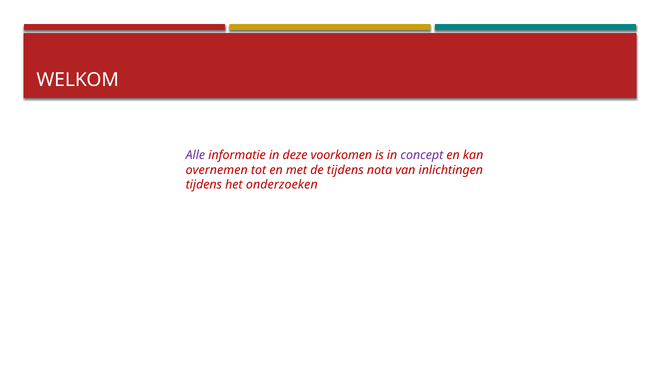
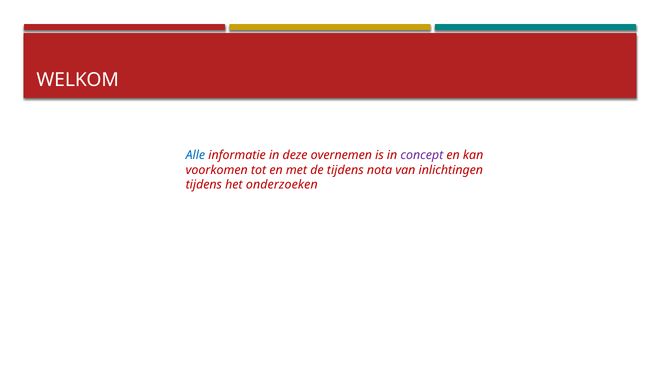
Alle colour: purple -> blue
voorkomen: voorkomen -> overnemen
overnemen: overnemen -> voorkomen
